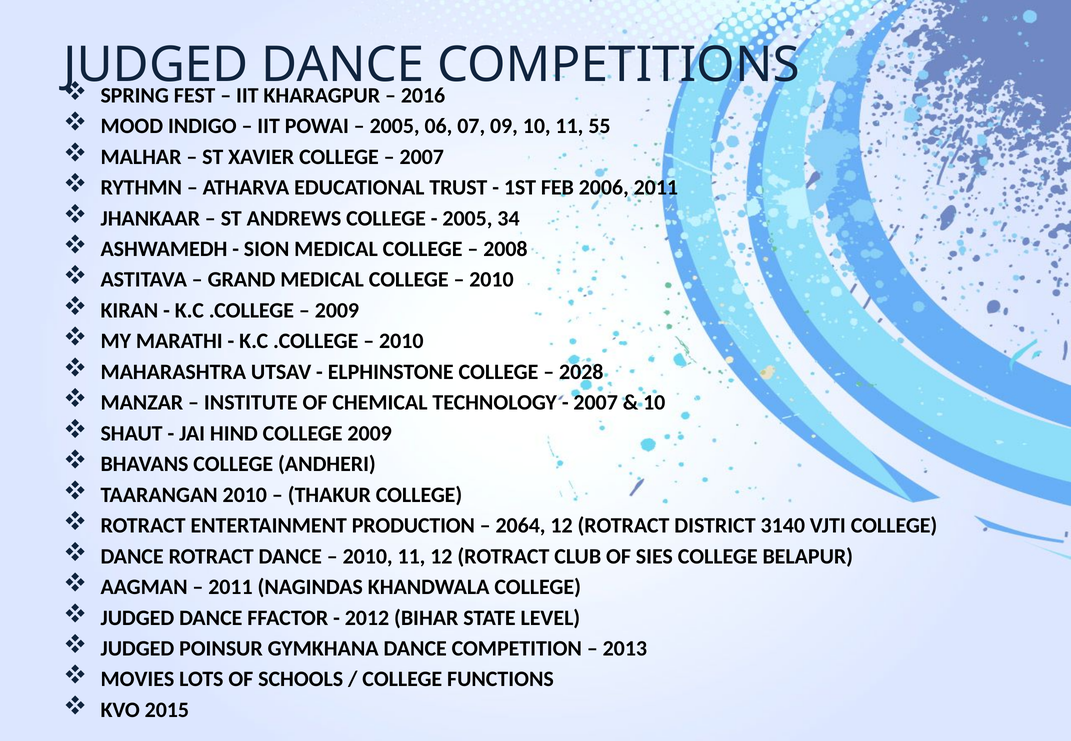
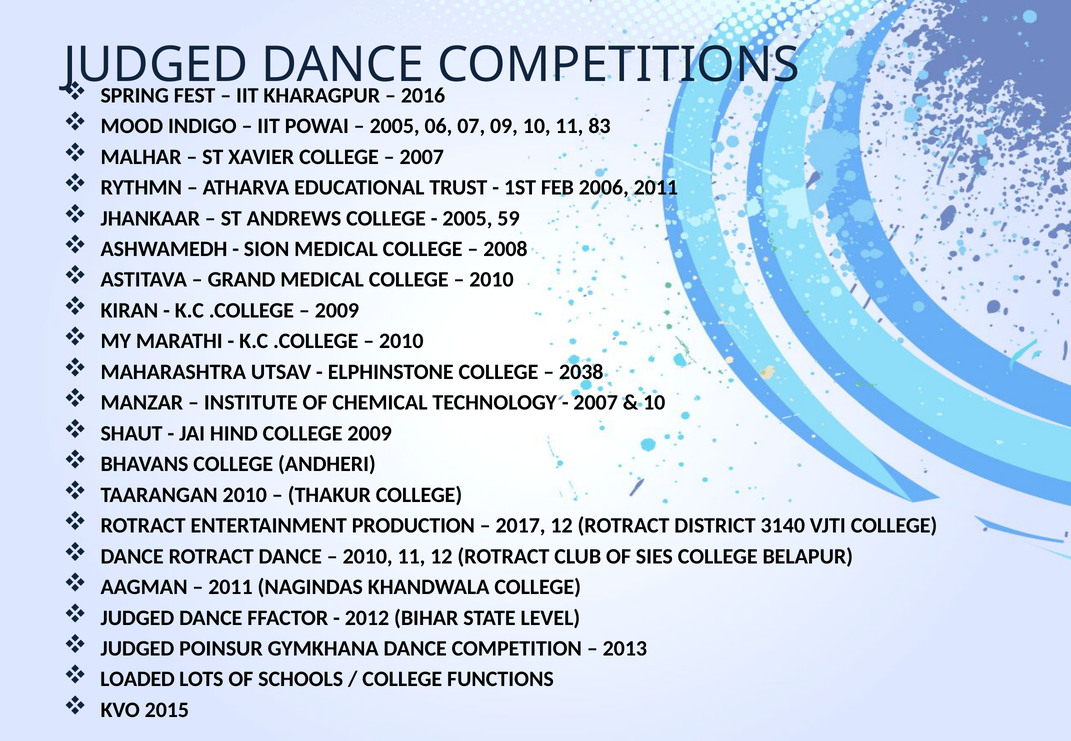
55: 55 -> 83
34: 34 -> 59
2028: 2028 -> 2038
2064: 2064 -> 2017
MOVIES: MOVIES -> LOADED
